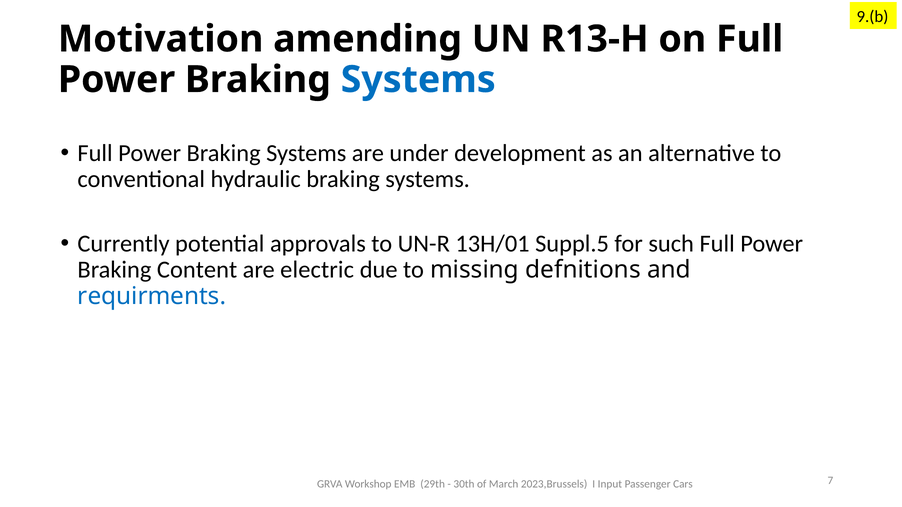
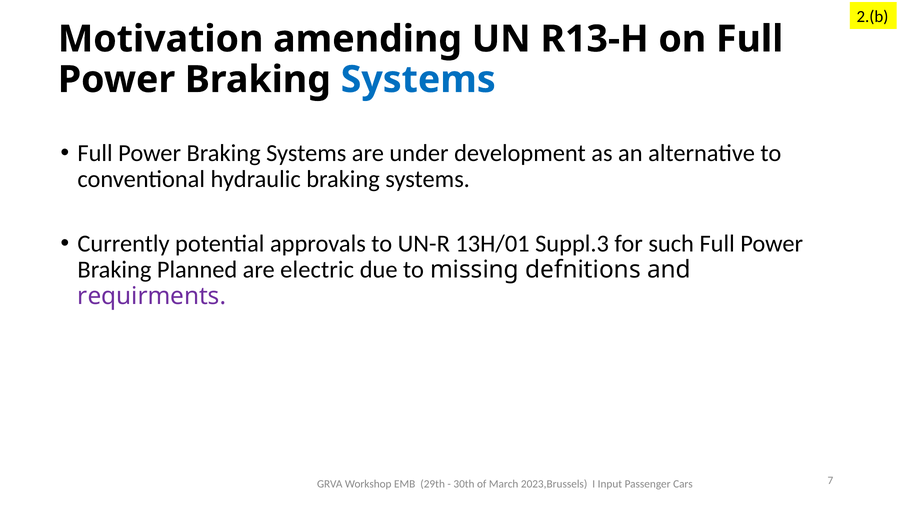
9.(b: 9.(b -> 2.(b
Suppl.5: Suppl.5 -> Suppl.3
Content: Content -> Planned
requirments colour: blue -> purple
